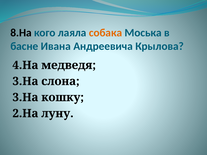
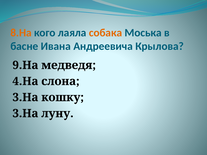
8.На colour: black -> orange
4.На: 4.На -> 9.На
3.На at (25, 81): 3.На -> 4.На
2.На at (25, 114): 2.На -> 3.На
